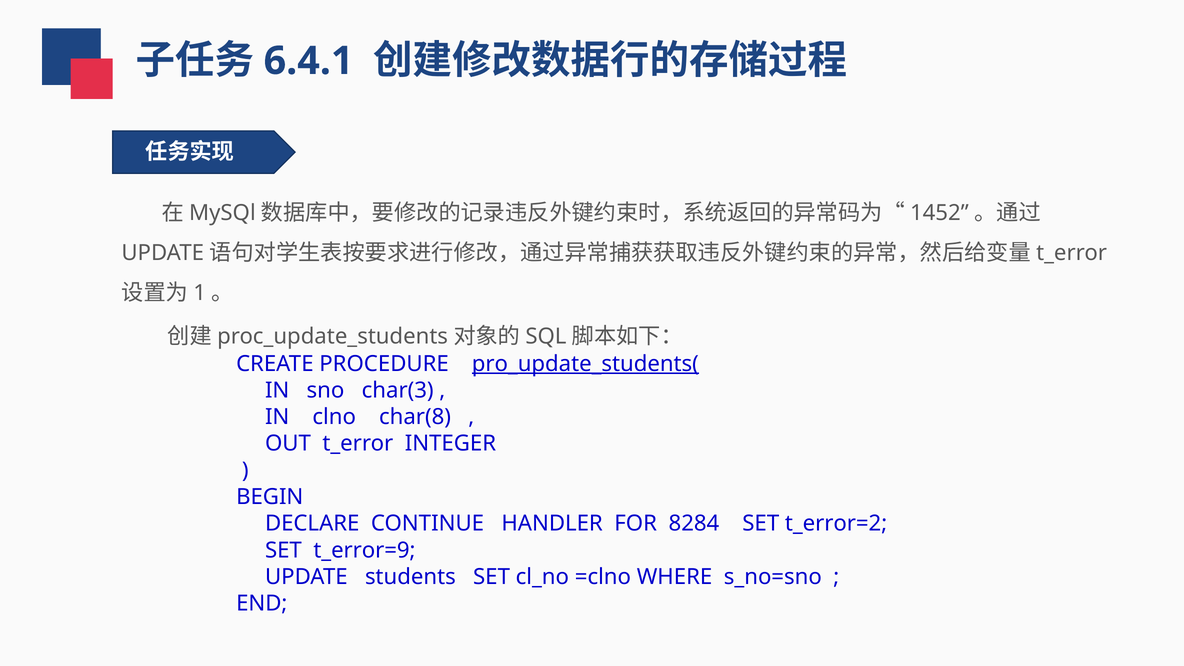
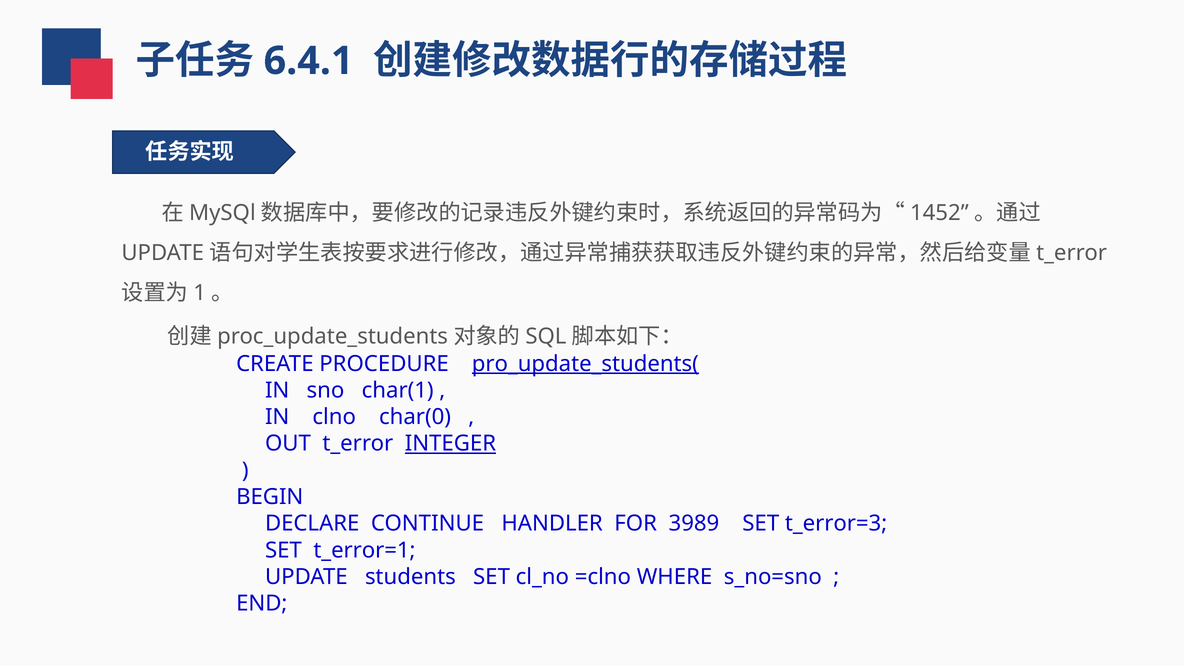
char(3: char(3 -> char(1
char(8: char(8 -> char(0
INTEGER underline: none -> present
8284: 8284 -> 3989
t_error=2: t_error=2 -> t_error=3
t_error=9: t_error=9 -> t_error=1
